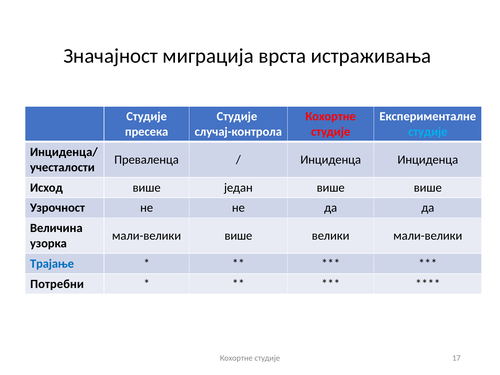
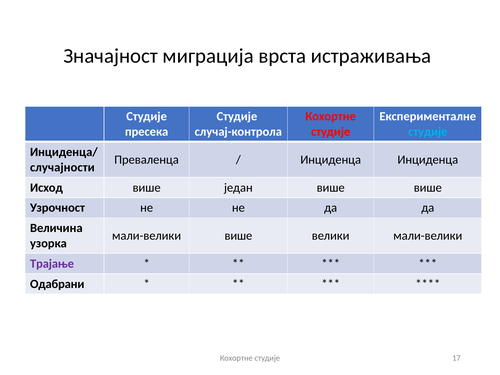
учесталости: учесталости -> случајности
Трајање colour: blue -> purple
Потребни: Потребни -> Одабрани
